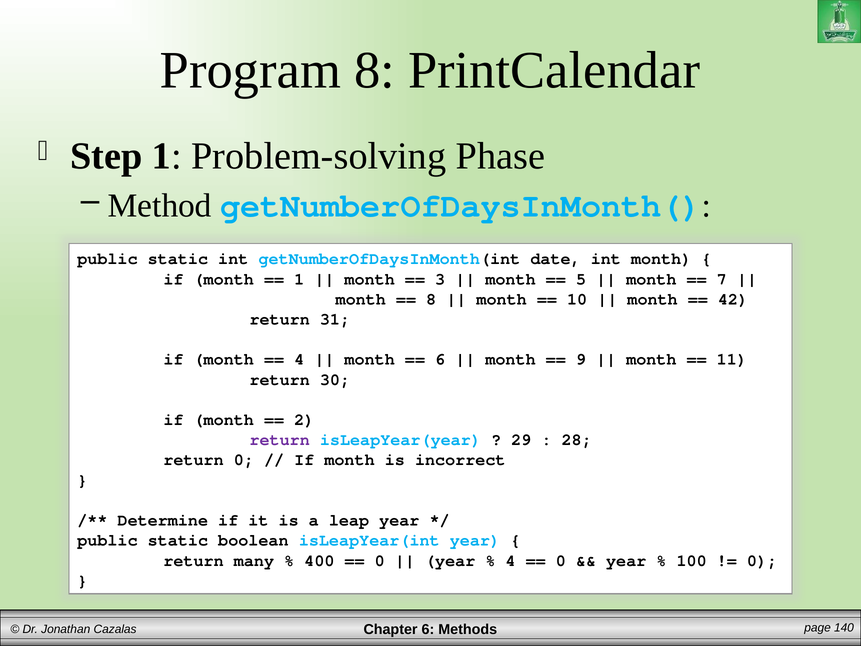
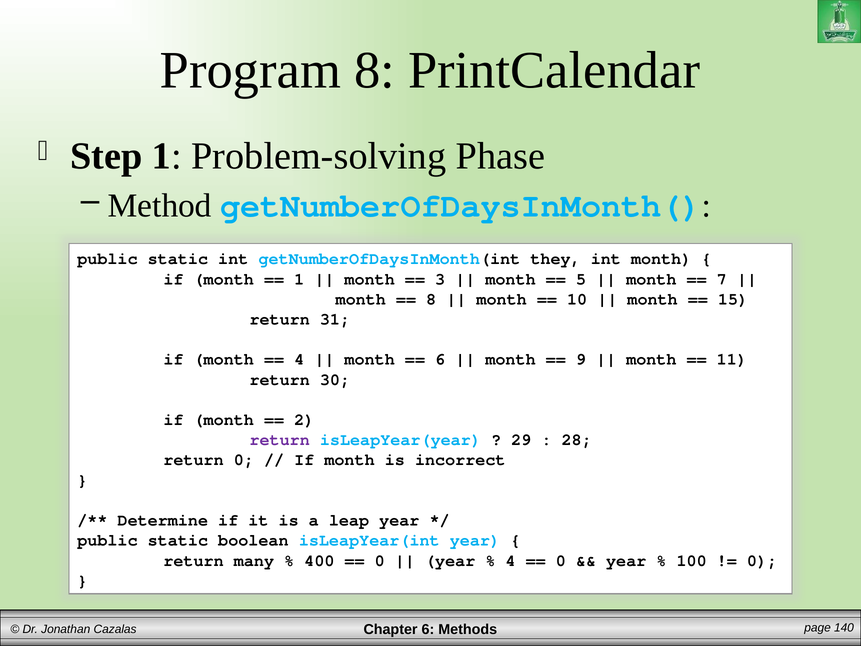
date: date -> they
42: 42 -> 15
